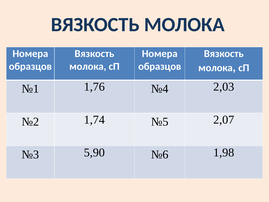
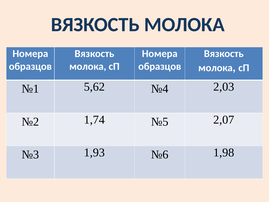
1,76: 1,76 -> 5,62
5,90: 5,90 -> 1,93
